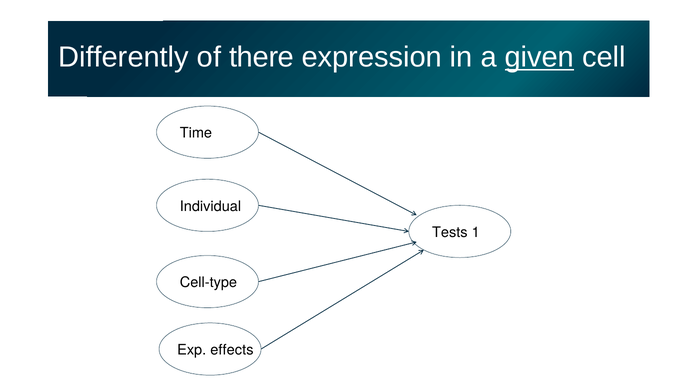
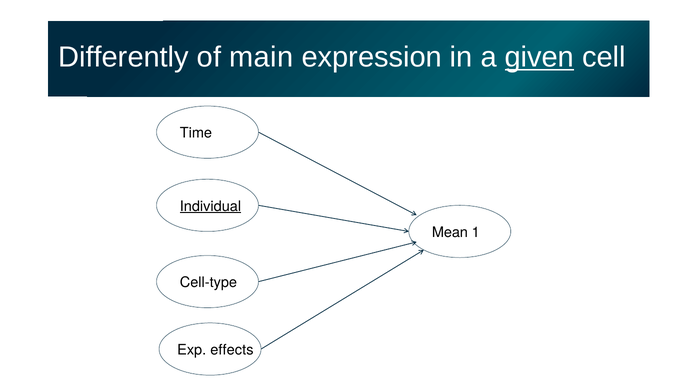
there: there -> main
Individual underline: none -> present
Tests: Tests -> Mean
